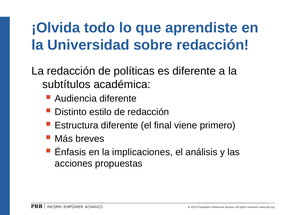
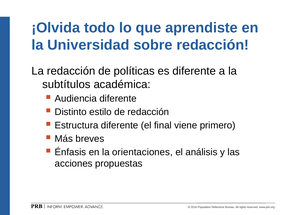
implicaciones: implicaciones -> orientaciones
